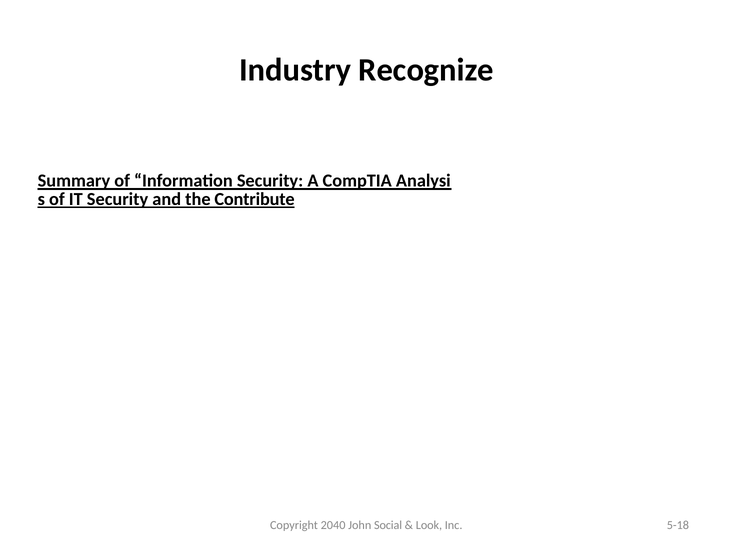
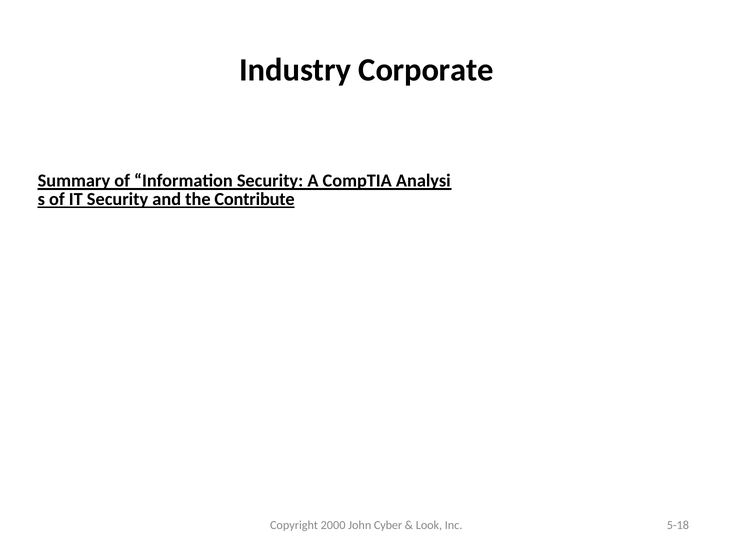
Recognize: Recognize -> Corporate
2040: 2040 -> 2000
Social: Social -> Cyber
